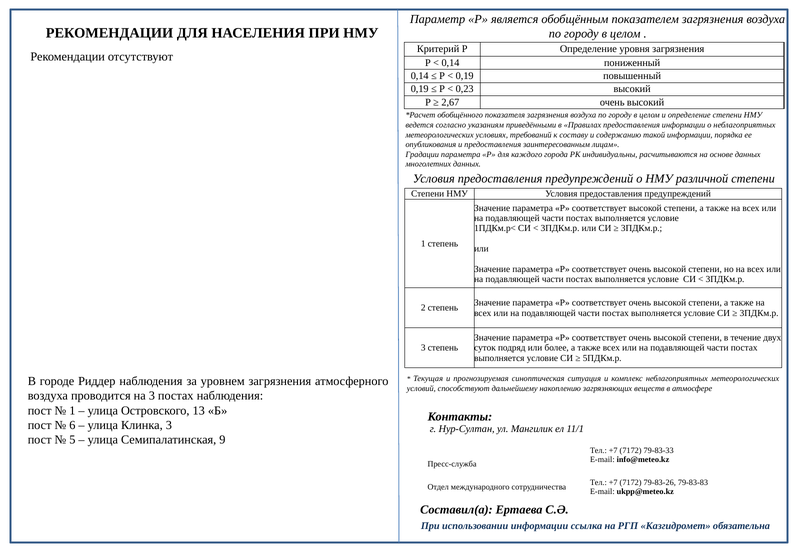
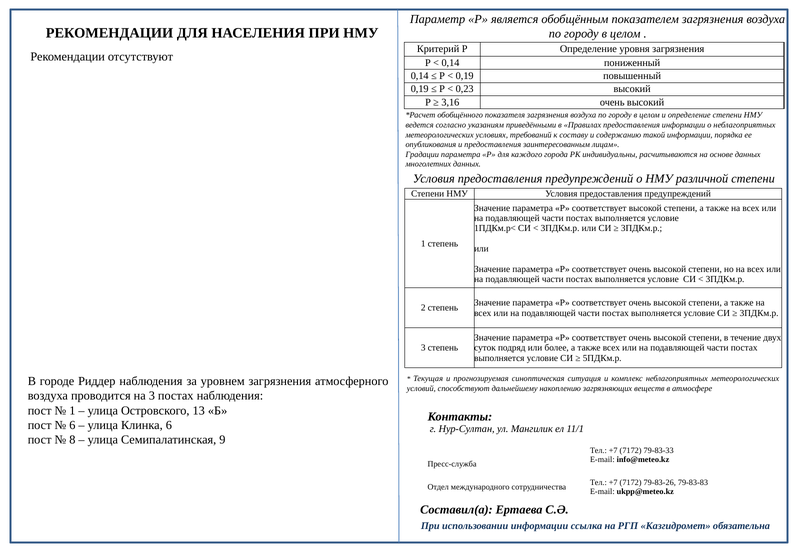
2,67: 2,67 -> 3,16
Клинка 3: 3 -> 6
5: 5 -> 8
